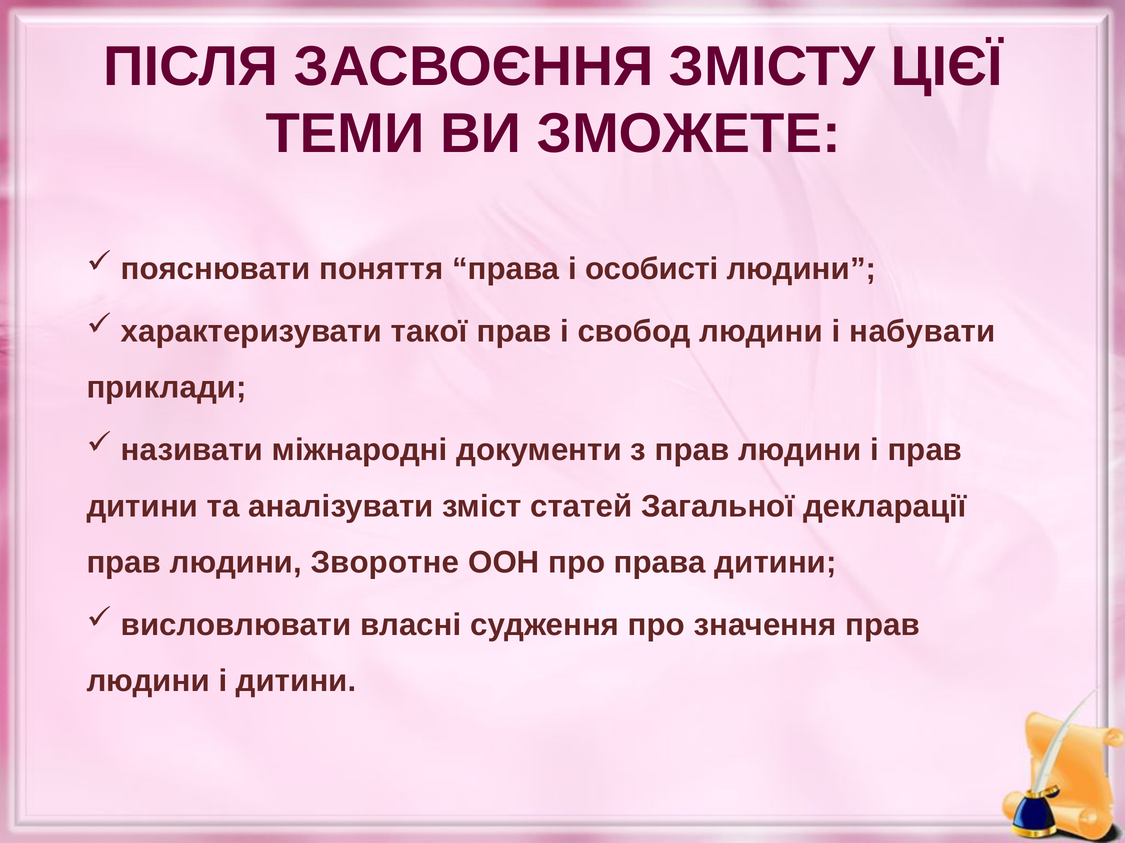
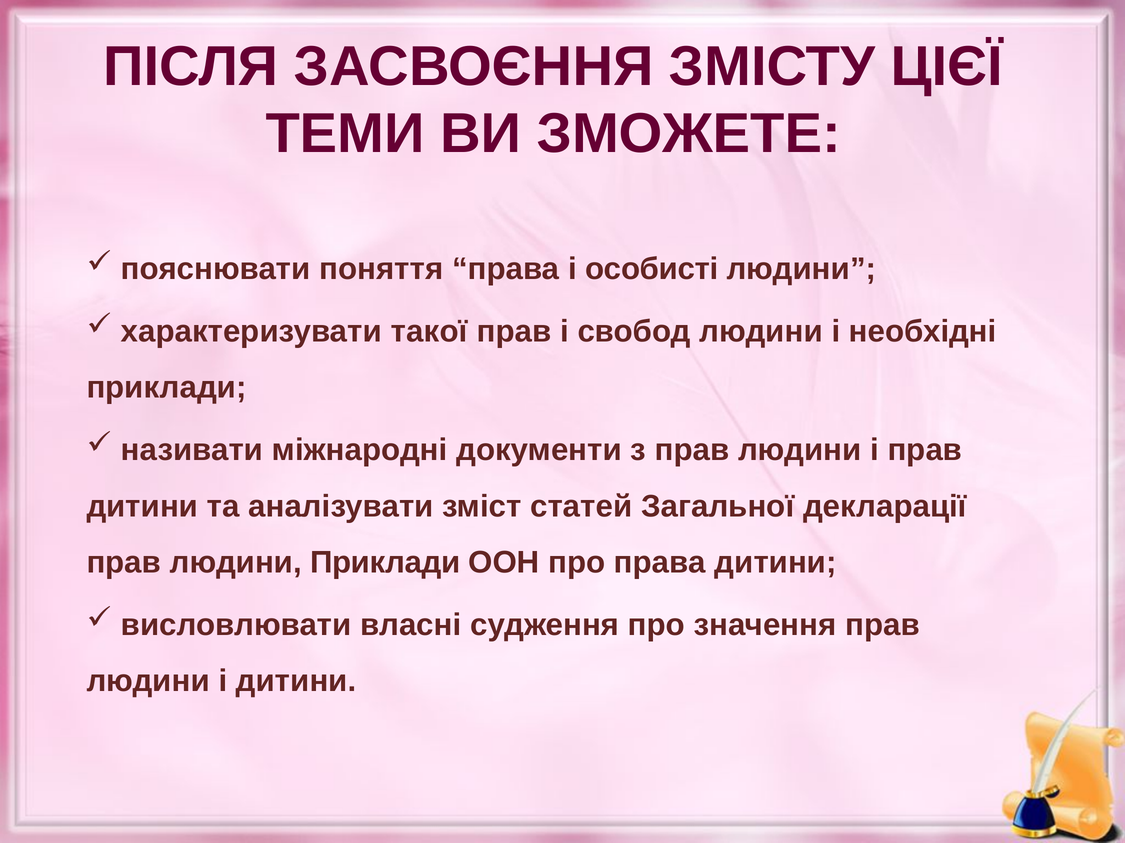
набувати: набувати -> необхідні
людини Зворотне: Зворотне -> Приклади
